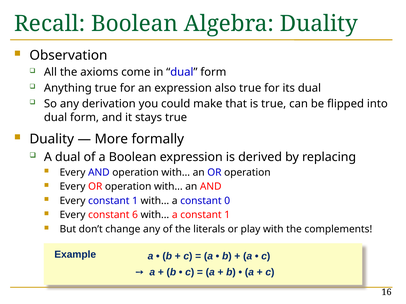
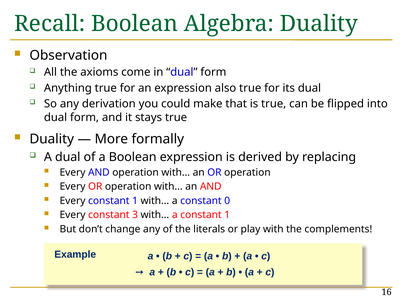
6: 6 -> 3
